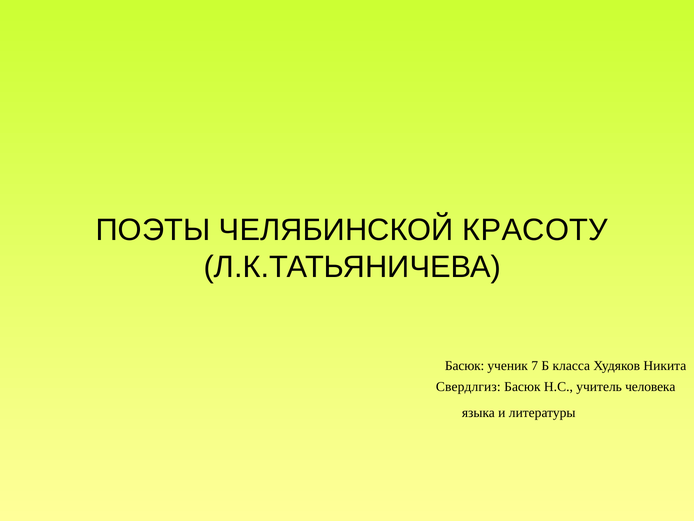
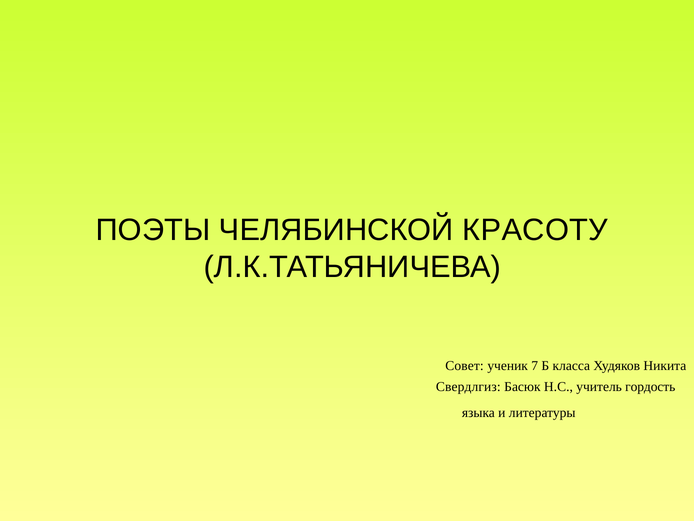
Басюк at (465, 366): Басюк -> Совет
человека: человека -> гордость
